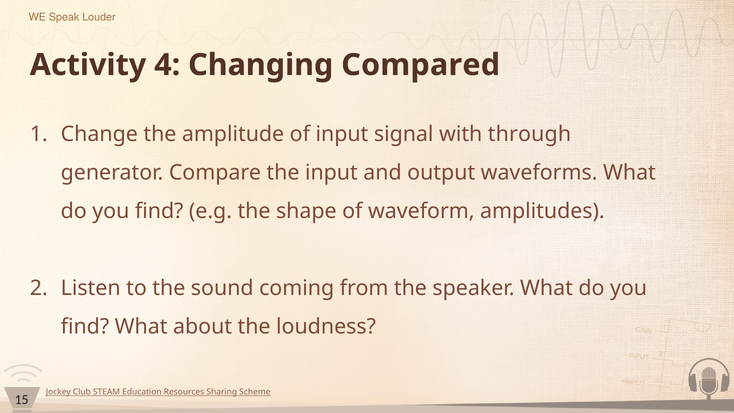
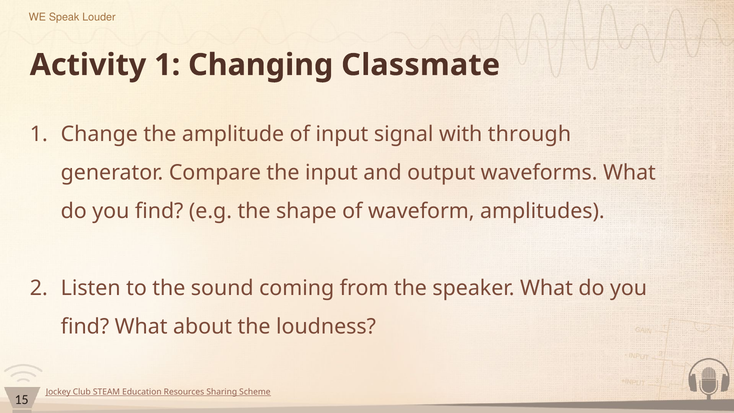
Activity 4: 4 -> 1
Compared: Compared -> Classmate
